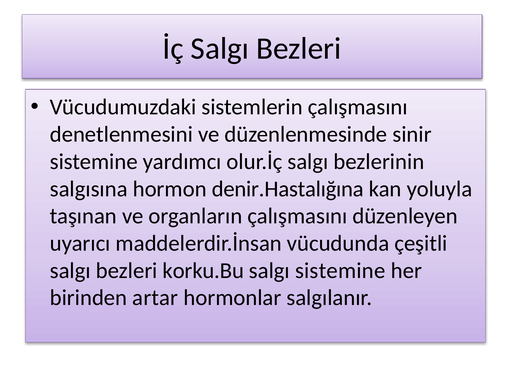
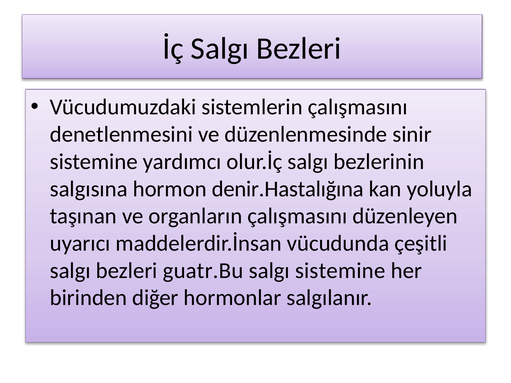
korku.Bu: korku.Bu -> guatr.Bu
artar: artar -> diğer
